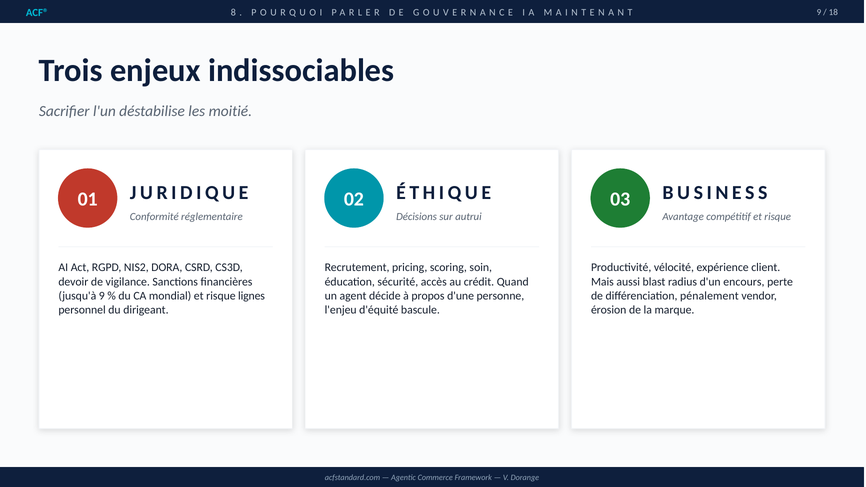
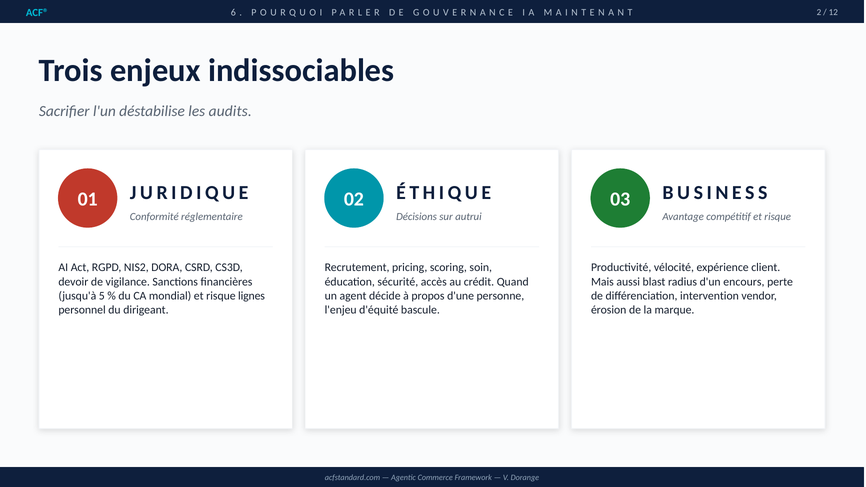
8: 8 -> 6
9 at (819, 12): 9 -> 2
18: 18 -> 12
moitié: moitié -> audits
jusqu'à 9: 9 -> 5
pénalement: pénalement -> intervention
